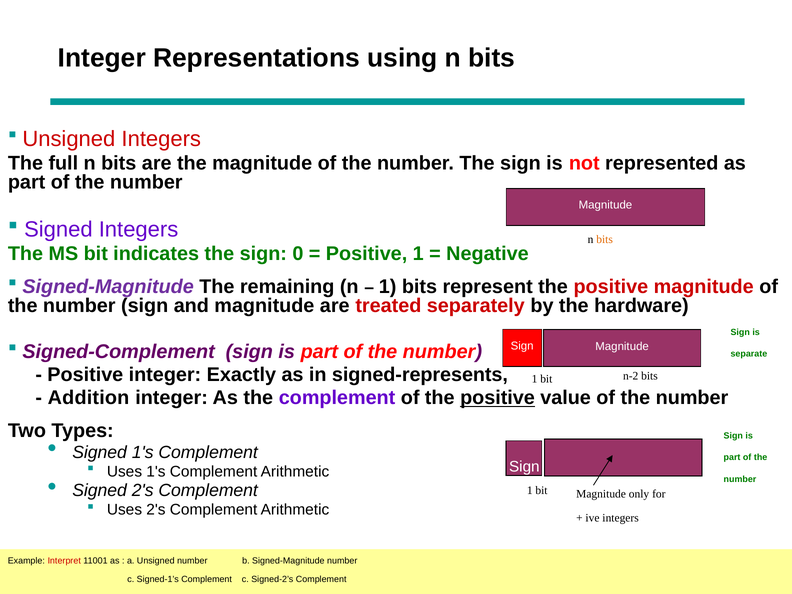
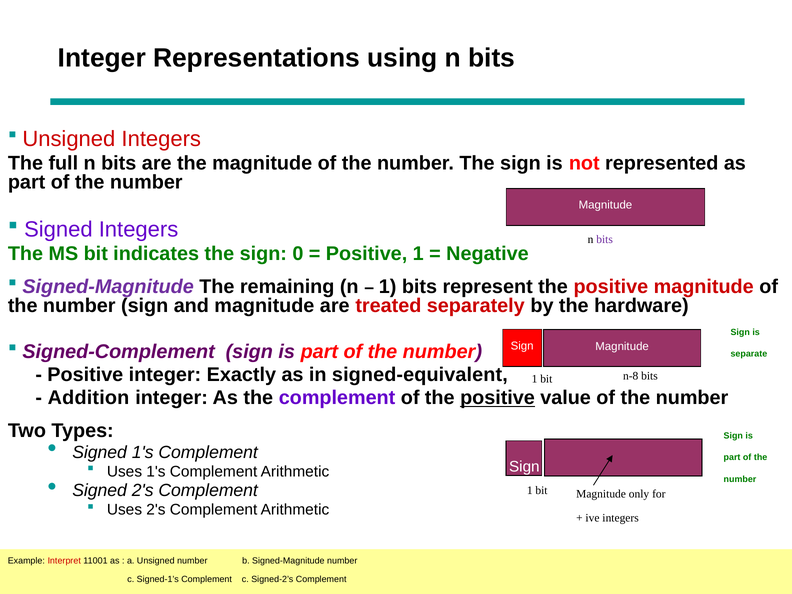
bits at (605, 239) colour: orange -> purple
signed-represents: signed-represents -> signed-equivalent
n-2: n-2 -> n-8
